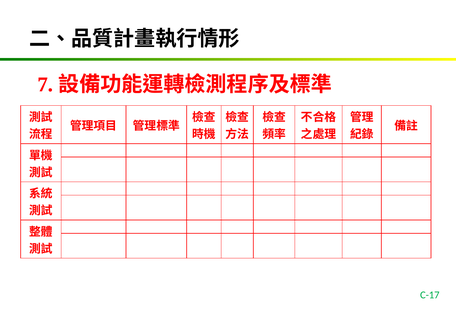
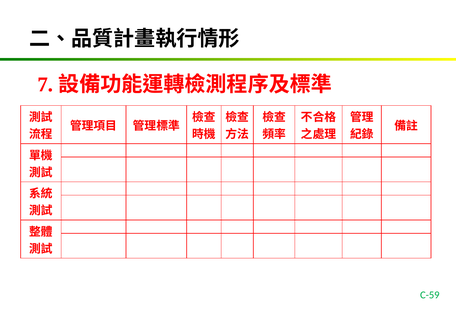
C-17: C-17 -> C-59
